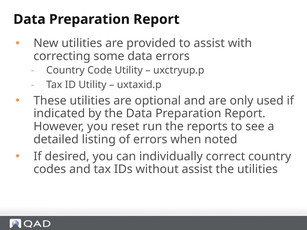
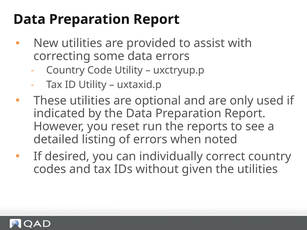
without assist: assist -> given
